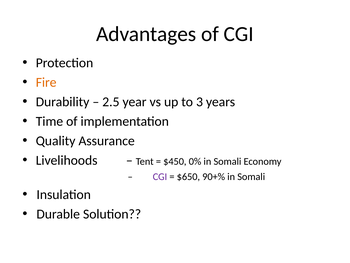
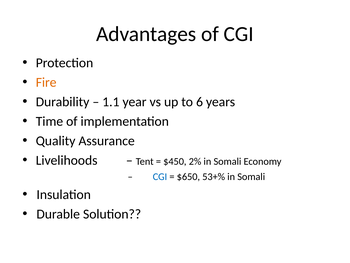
2.5: 2.5 -> 1.1
3: 3 -> 6
0%: 0% -> 2%
CGI at (160, 176) colour: purple -> blue
90+%: 90+% -> 53+%
